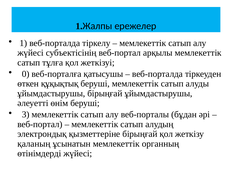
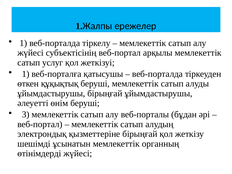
тұлға: тұлға -> услуг
0 at (26, 74): 0 -> 1
қаланың: қаланың -> шешімді
